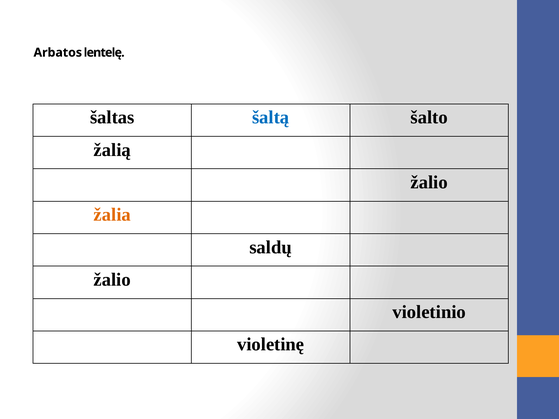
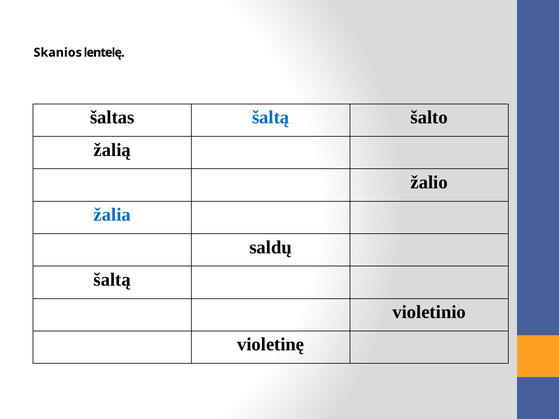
Arbatos: Arbatos -> Skanios
žalia colour: orange -> blue
žalio at (112, 280): žalio -> šaltą
